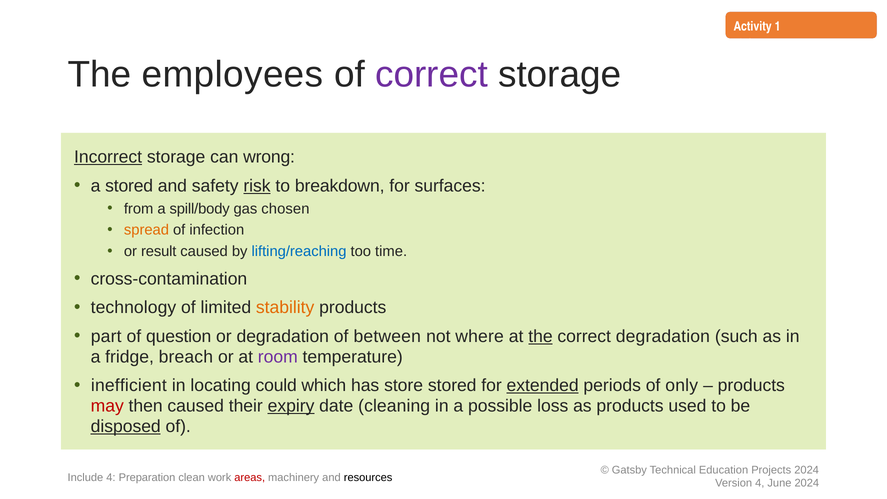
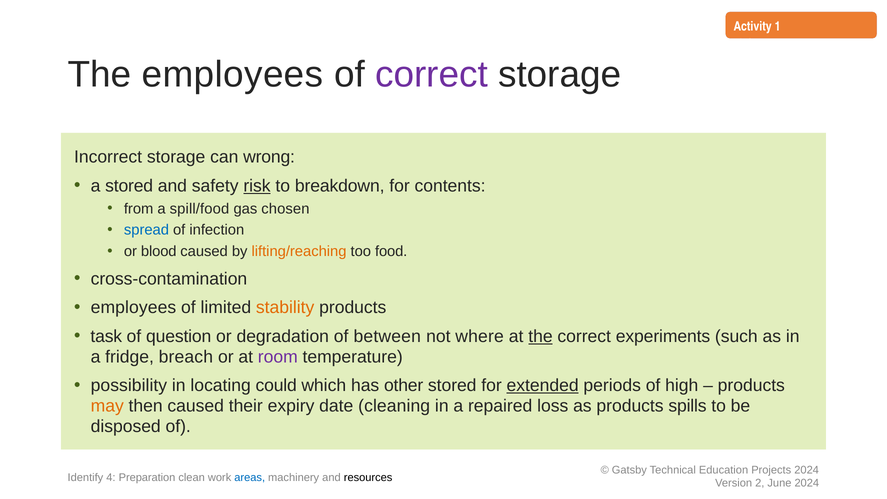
Incorrect underline: present -> none
surfaces: surfaces -> contents
spill/body: spill/body -> spill/food
spread colour: orange -> blue
result: result -> blood
lifting/reaching colour: blue -> orange
time: time -> food
technology at (133, 307): technology -> employees
part: part -> task
correct degradation: degradation -> experiments
inefficient: inefficient -> possibility
store: store -> other
only: only -> high
may colour: red -> orange
expiry underline: present -> none
possible: possible -> repaired
used: used -> spills
disposed underline: present -> none
Include: Include -> Identify
areas colour: red -> blue
4 at (760, 483): 4 -> 2
